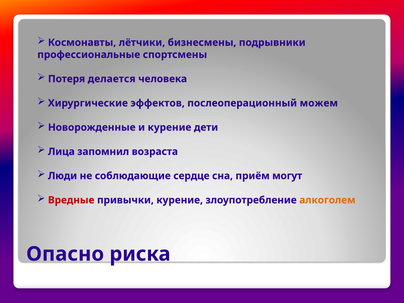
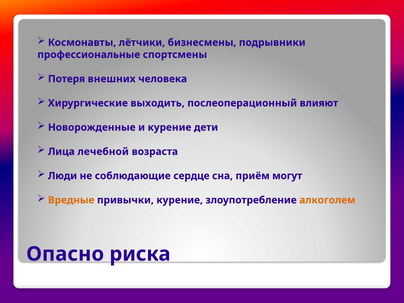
делается: делается -> внешних
эффектов: эффектов -> выходить
можем: можем -> влияют
запомнил: запомнил -> лечебной
Вредные colour: red -> orange
